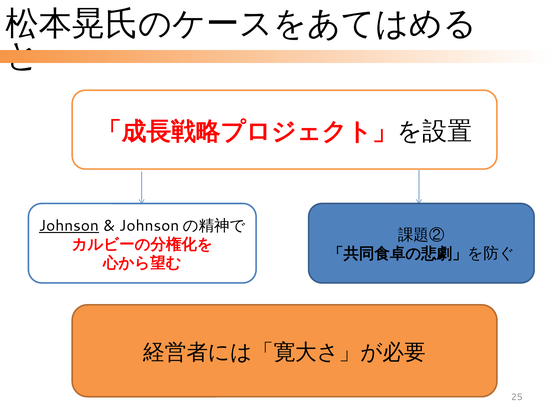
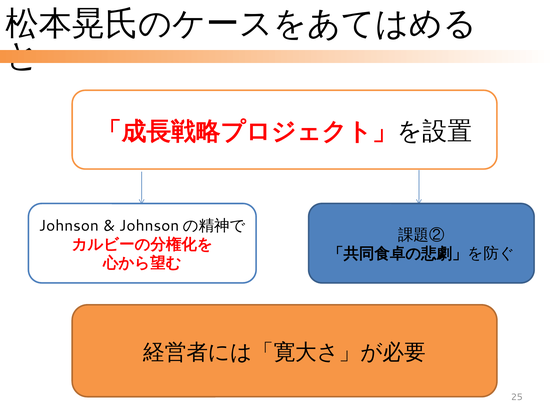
Johnson underline: present -> none
